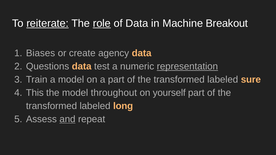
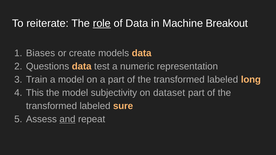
reiterate underline: present -> none
agency: agency -> models
representation underline: present -> none
sure: sure -> long
throughout: throughout -> subjectivity
yourself: yourself -> dataset
long: long -> sure
